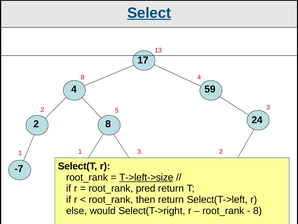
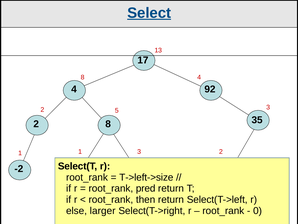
59: 59 -> 92
24: 24 -> 35
-7: -7 -> -2
T->left->size underline: present -> none
would: would -> larger
8 at (258, 210): 8 -> 0
